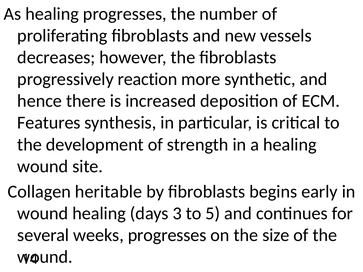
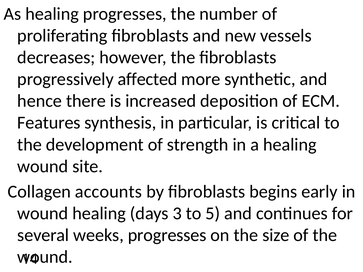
reaction: reaction -> affected
heritable: heritable -> accounts
